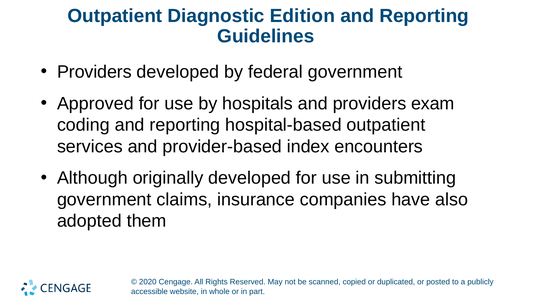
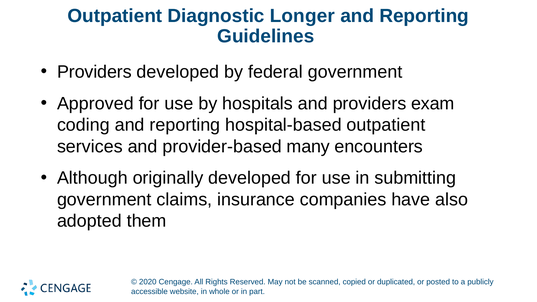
Edition: Edition -> Longer
index: index -> many
